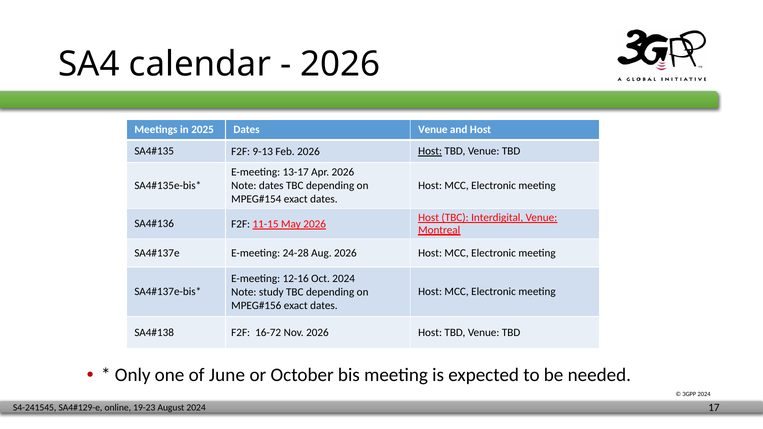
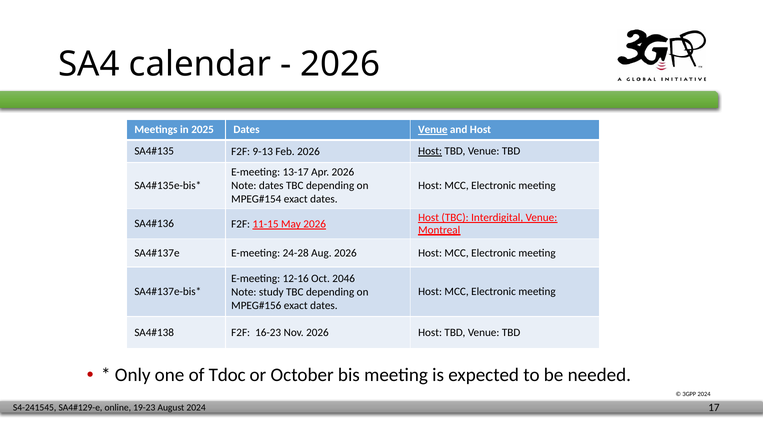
Venue at (433, 130) underline: none -> present
Oct 2024: 2024 -> 2046
16-72: 16-72 -> 16-23
June: June -> Tdoc
